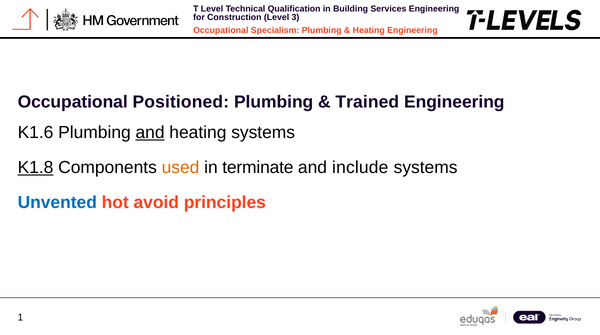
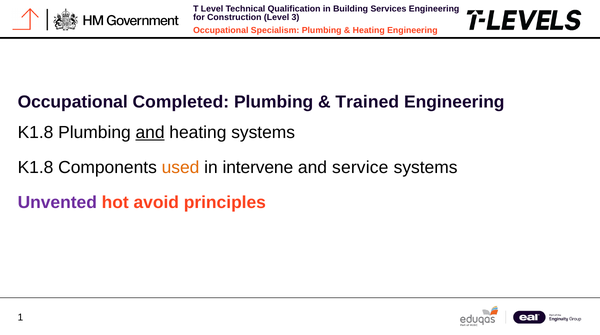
Positioned: Positioned -> Completed
K1.6 at (36, 132): K1.6 -> K1.8
K1.8 at (36, 168) underline: present -> none
terminate: terminate -> intervene
include: include -> service
Unvented colour: blue -> purple
